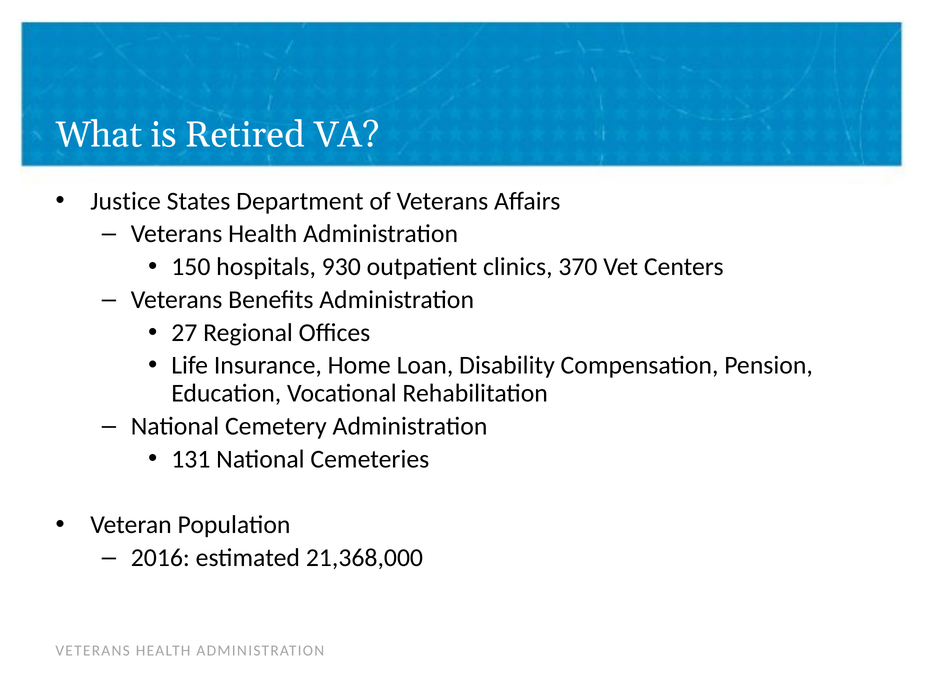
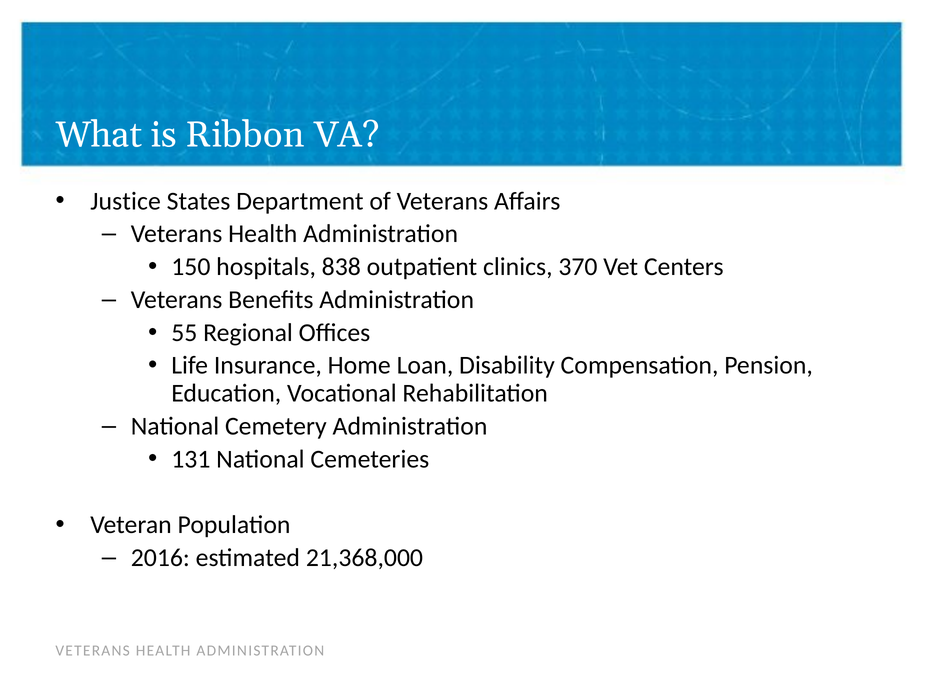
Retired: Retired -> Ribbon
930: 930 -> 838
27: 27 -> 55
